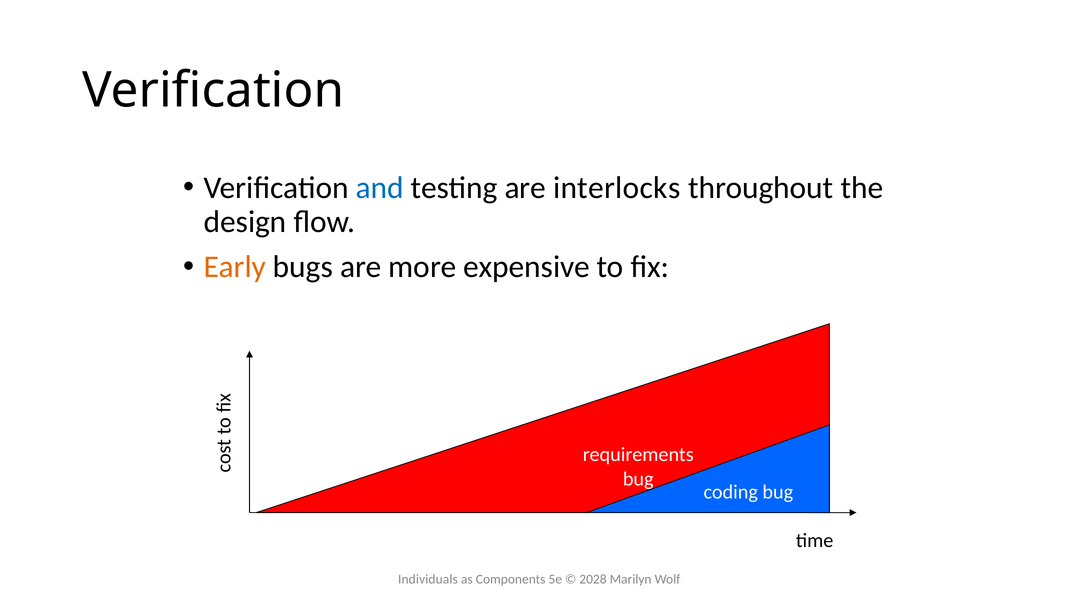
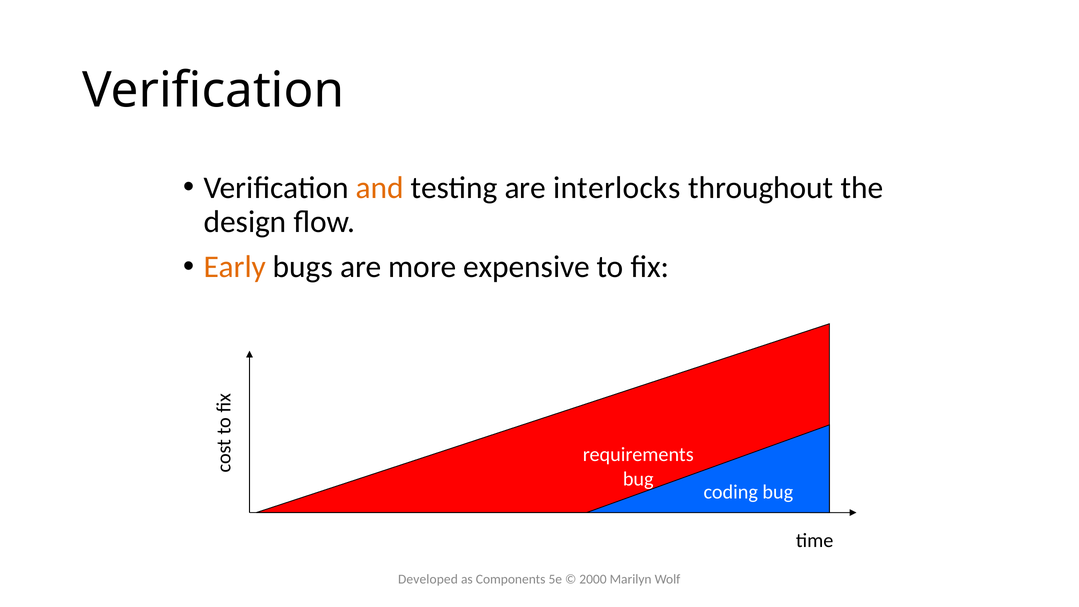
and colour: blue -> orange
Individuals: Individuals -> Developed
2028: 2028 -> 2000
